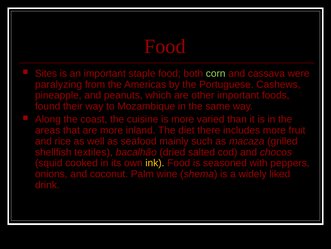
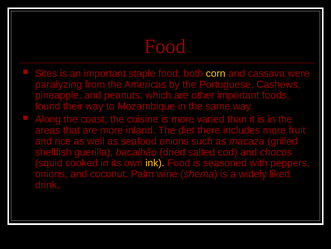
corn colour: light green -> yellow
seafood mainly: mainly -> onions
textiles: textiles -> guerilla
